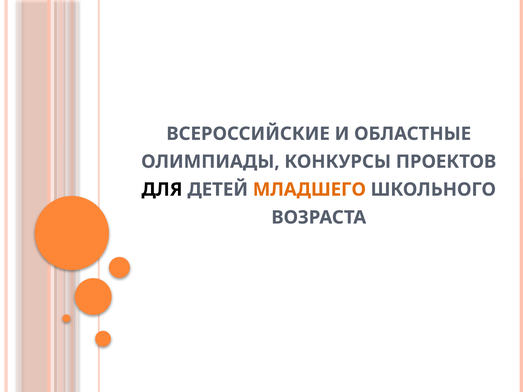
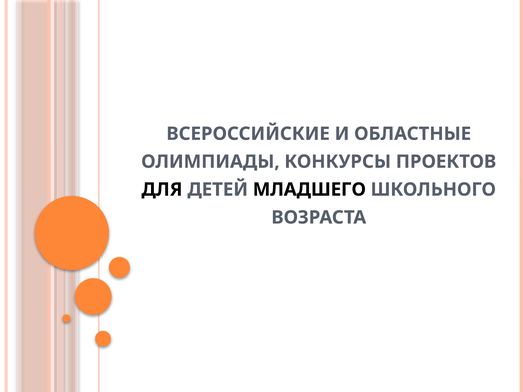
МЛАДШЕГО colour: orange -> black
